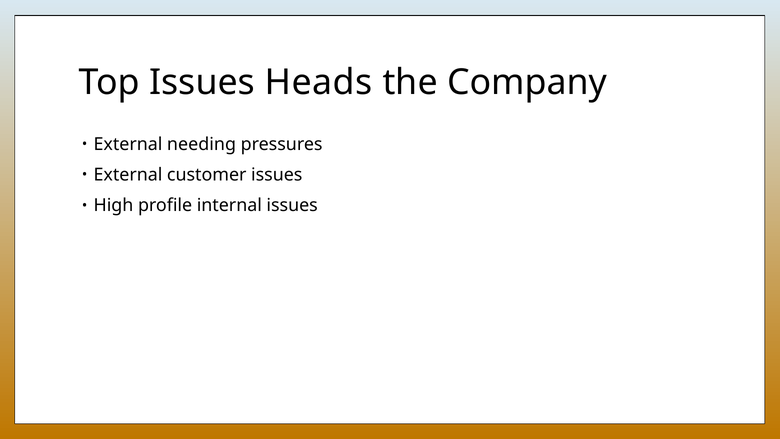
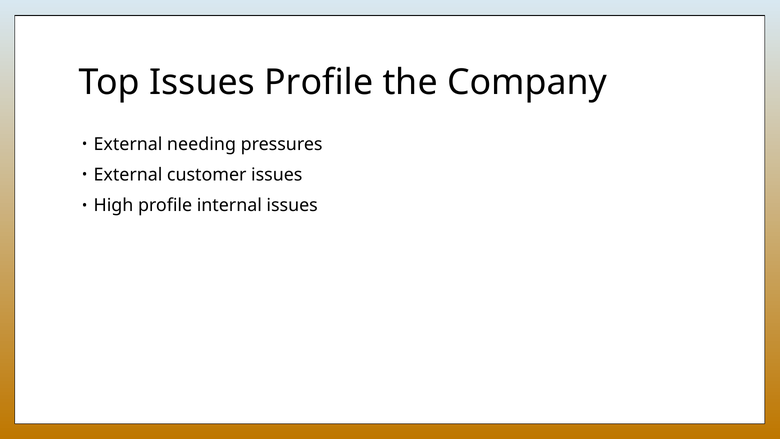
Issues Heads: Heads -> Profile
